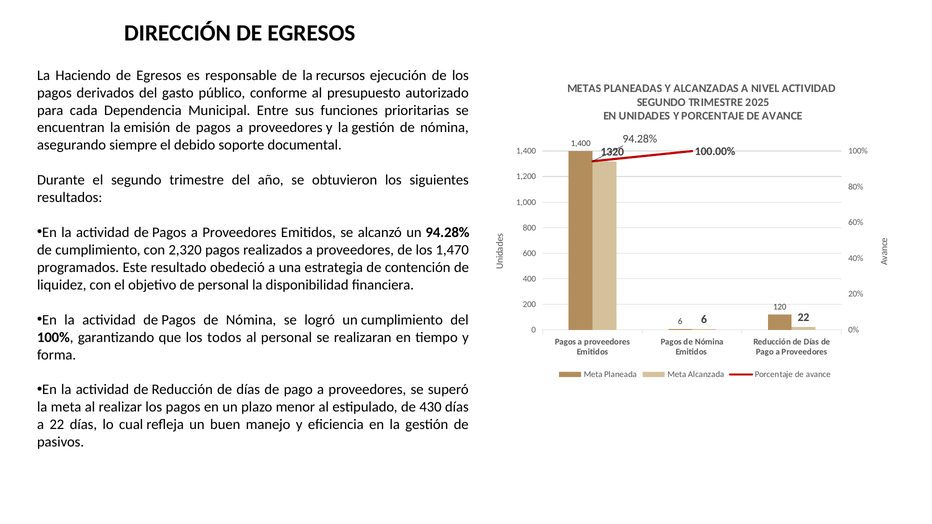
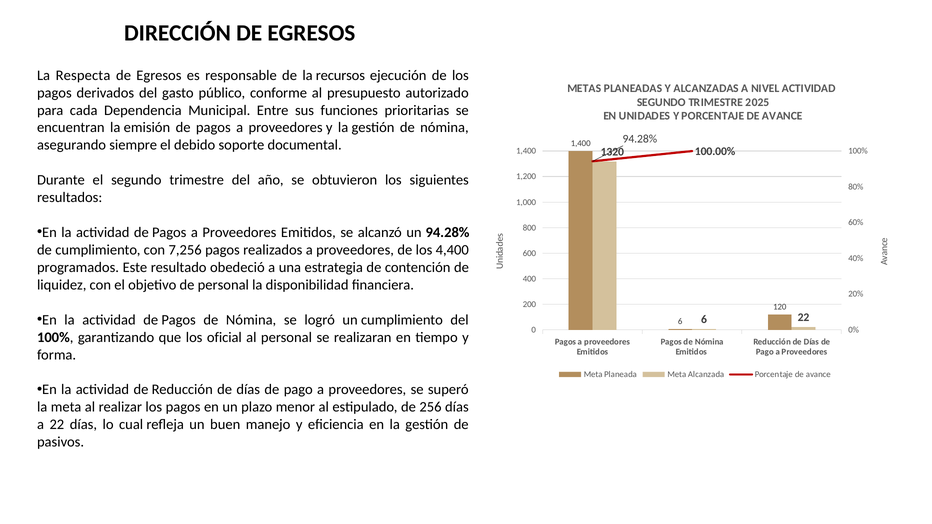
Haciendo: Haciendo -> Respecta
2,320: 2,320 -> 7,256
1,470: 1,470 -> 4,400
todos: todos -> oficial
430: 430 -> 256
